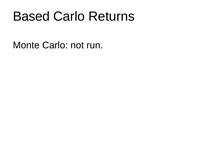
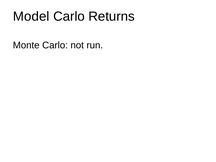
Based: Based -> Model
